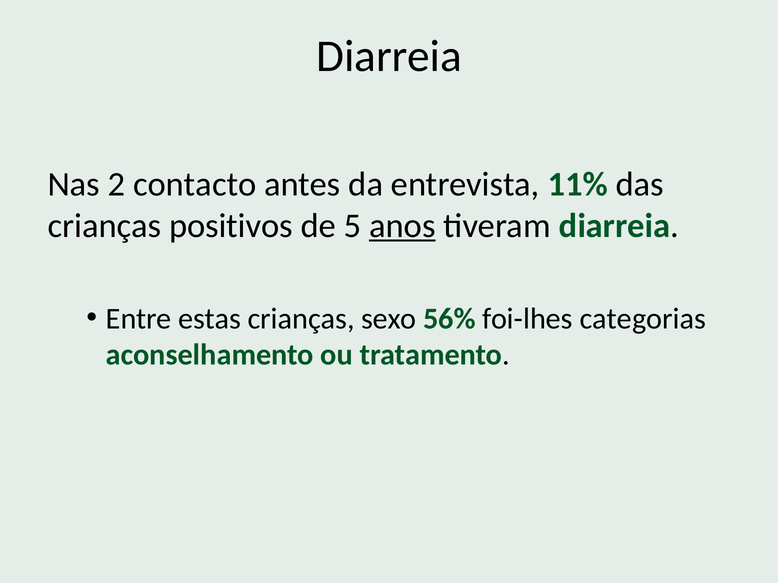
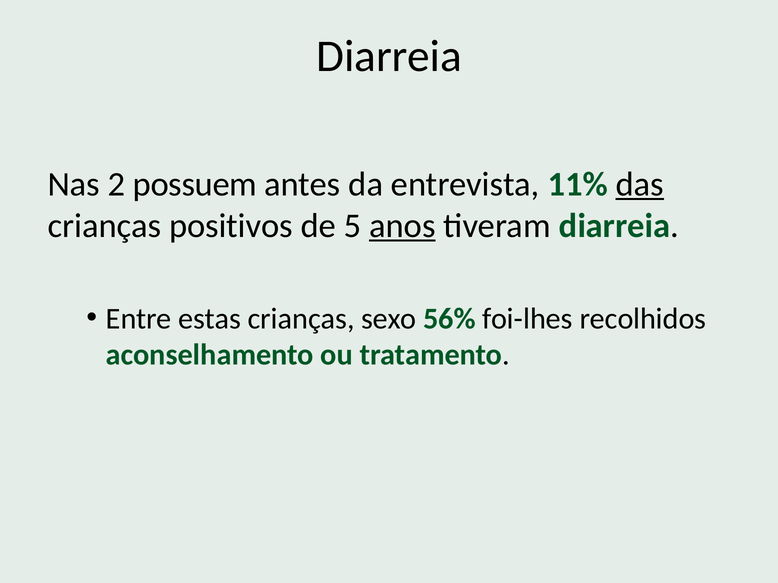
contacto: contacto -> possuem
das underline: none -> present
categorias: categorias -> recolhidos
